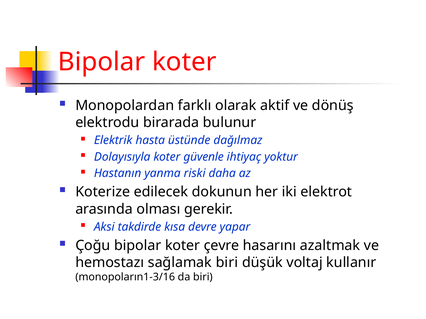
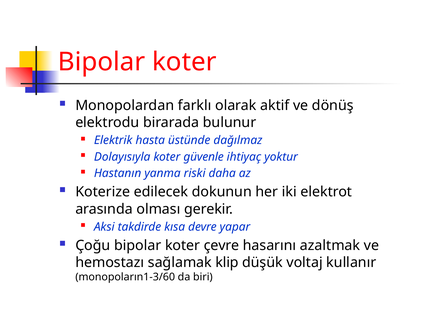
sağlamak biri: biri -> klip
monopoların1-3/16: monopoların1-3/16 -> monopoların1-3/60
